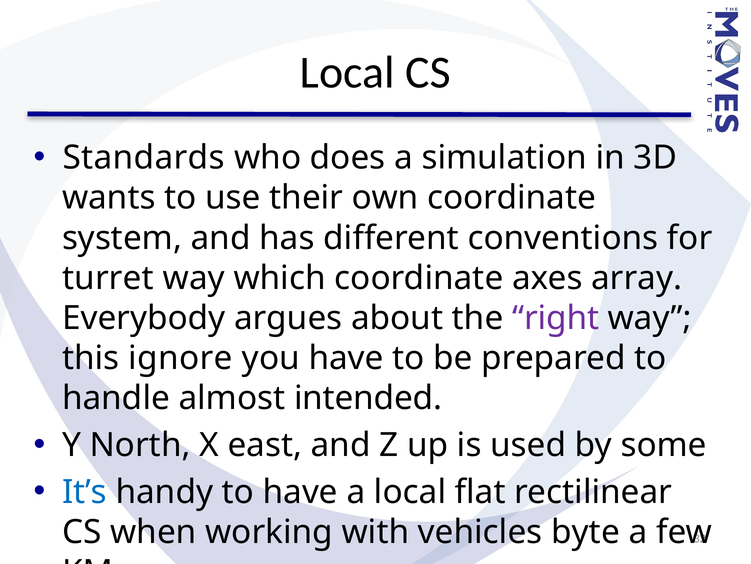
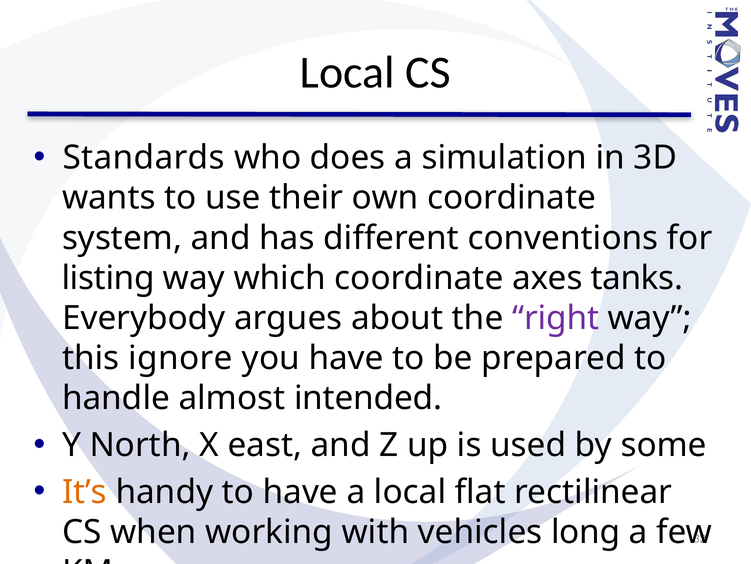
turret: turret -> listing
array: array -> tanks
It’s colour: blue -> orange
byte: byte -> long
